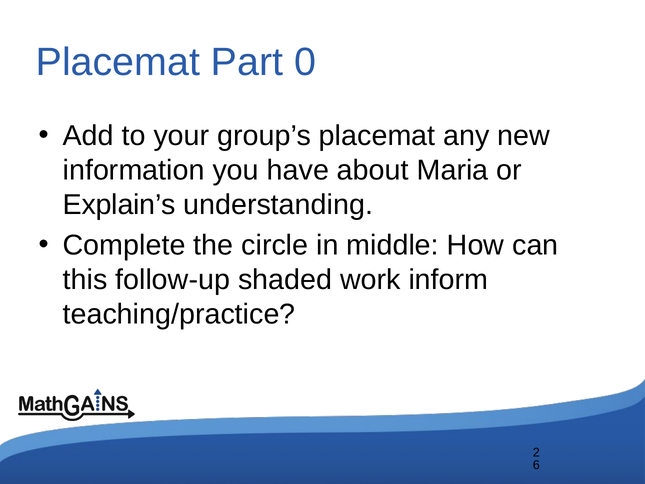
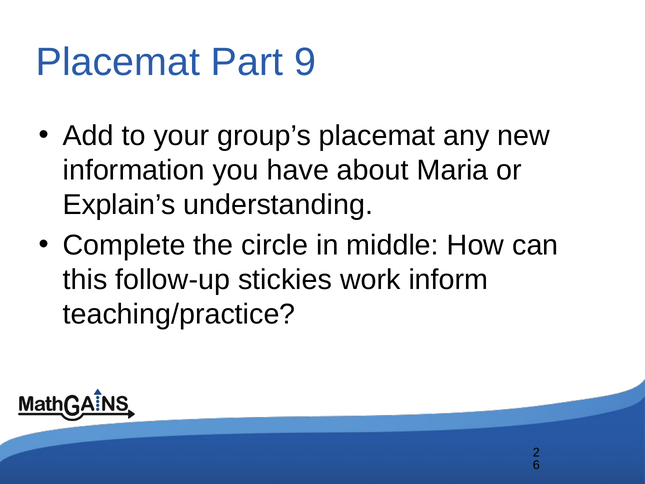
0: 0 -> 9
shaded: shaded -> stickies
